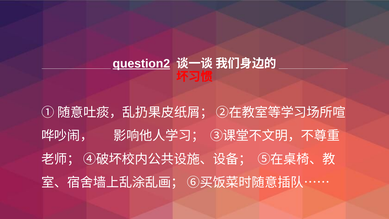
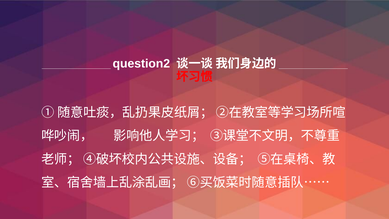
question2 underline: present -> none
